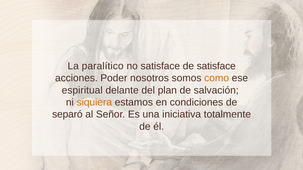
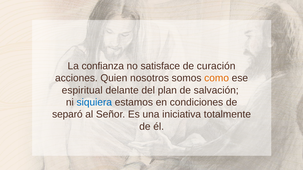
paralítico: paralítico -> confianza
de satisface: satisface -> curación
Poder: Poder -> Quien
siquiera colour: orange -> blue
